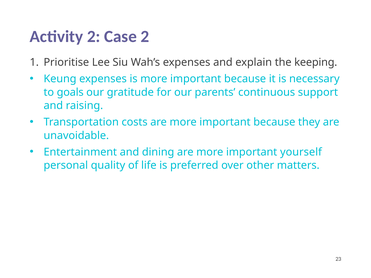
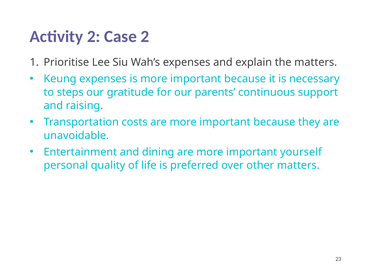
the keeping: keeping -> matters
goals: goals -> steps
